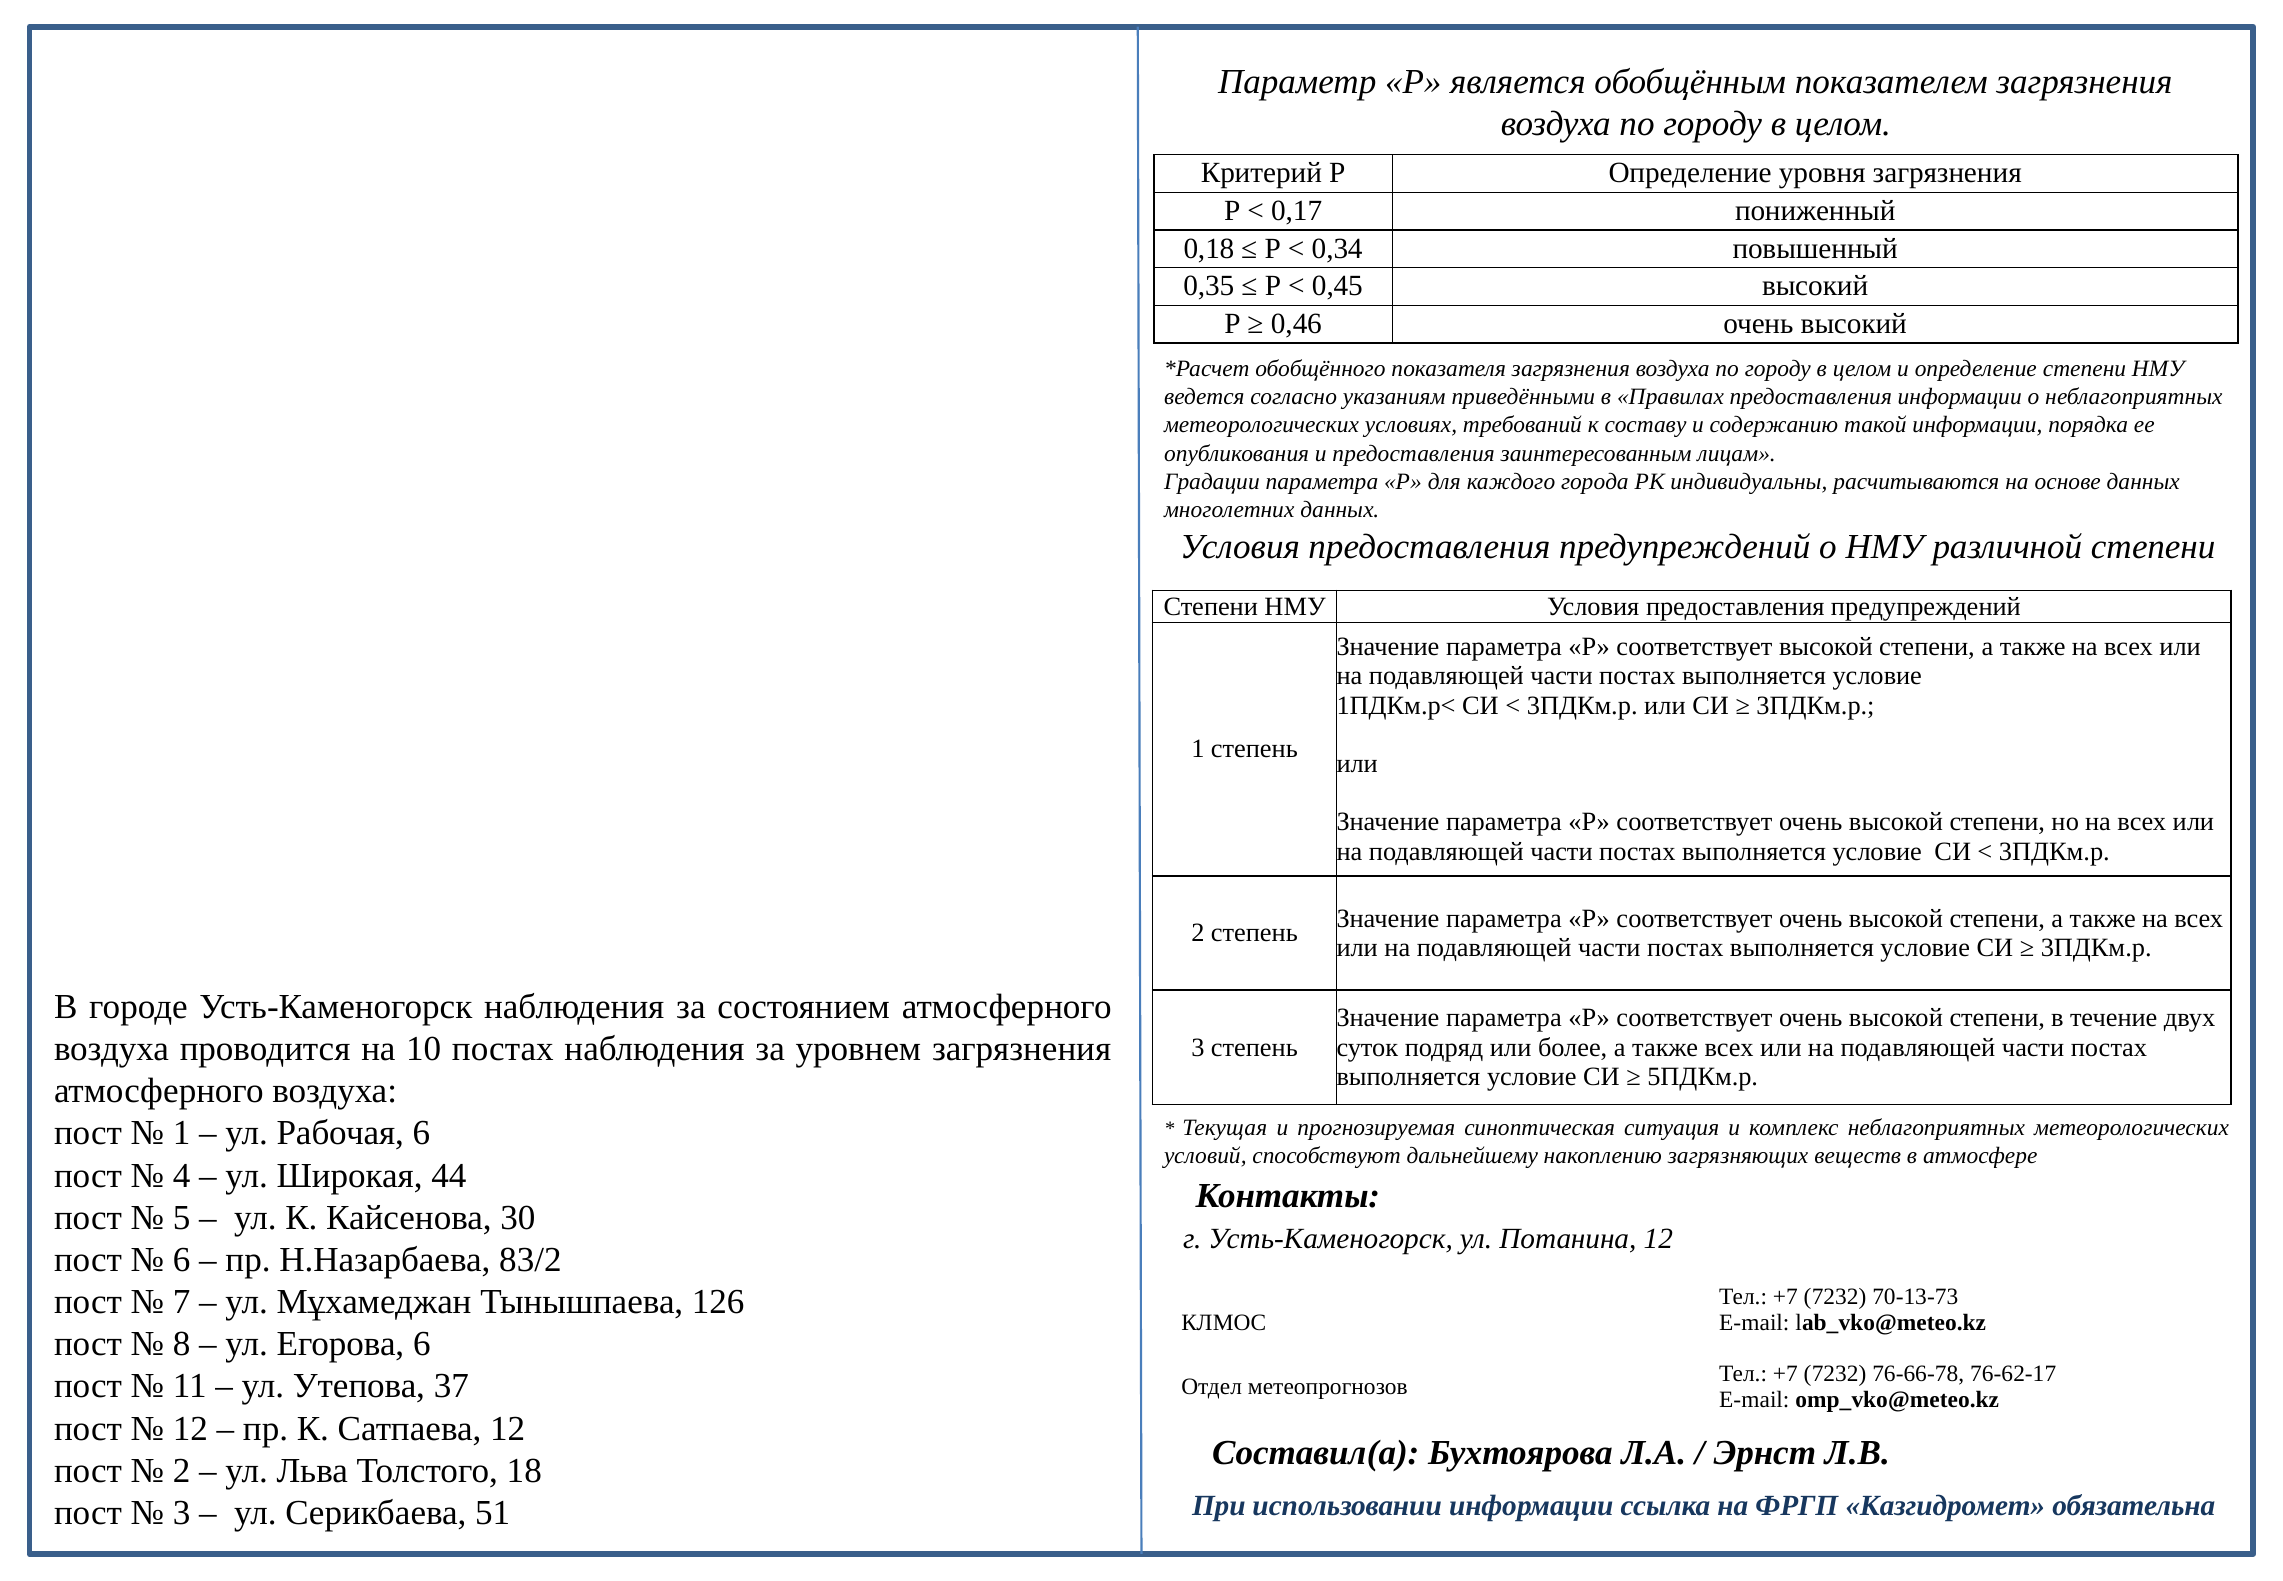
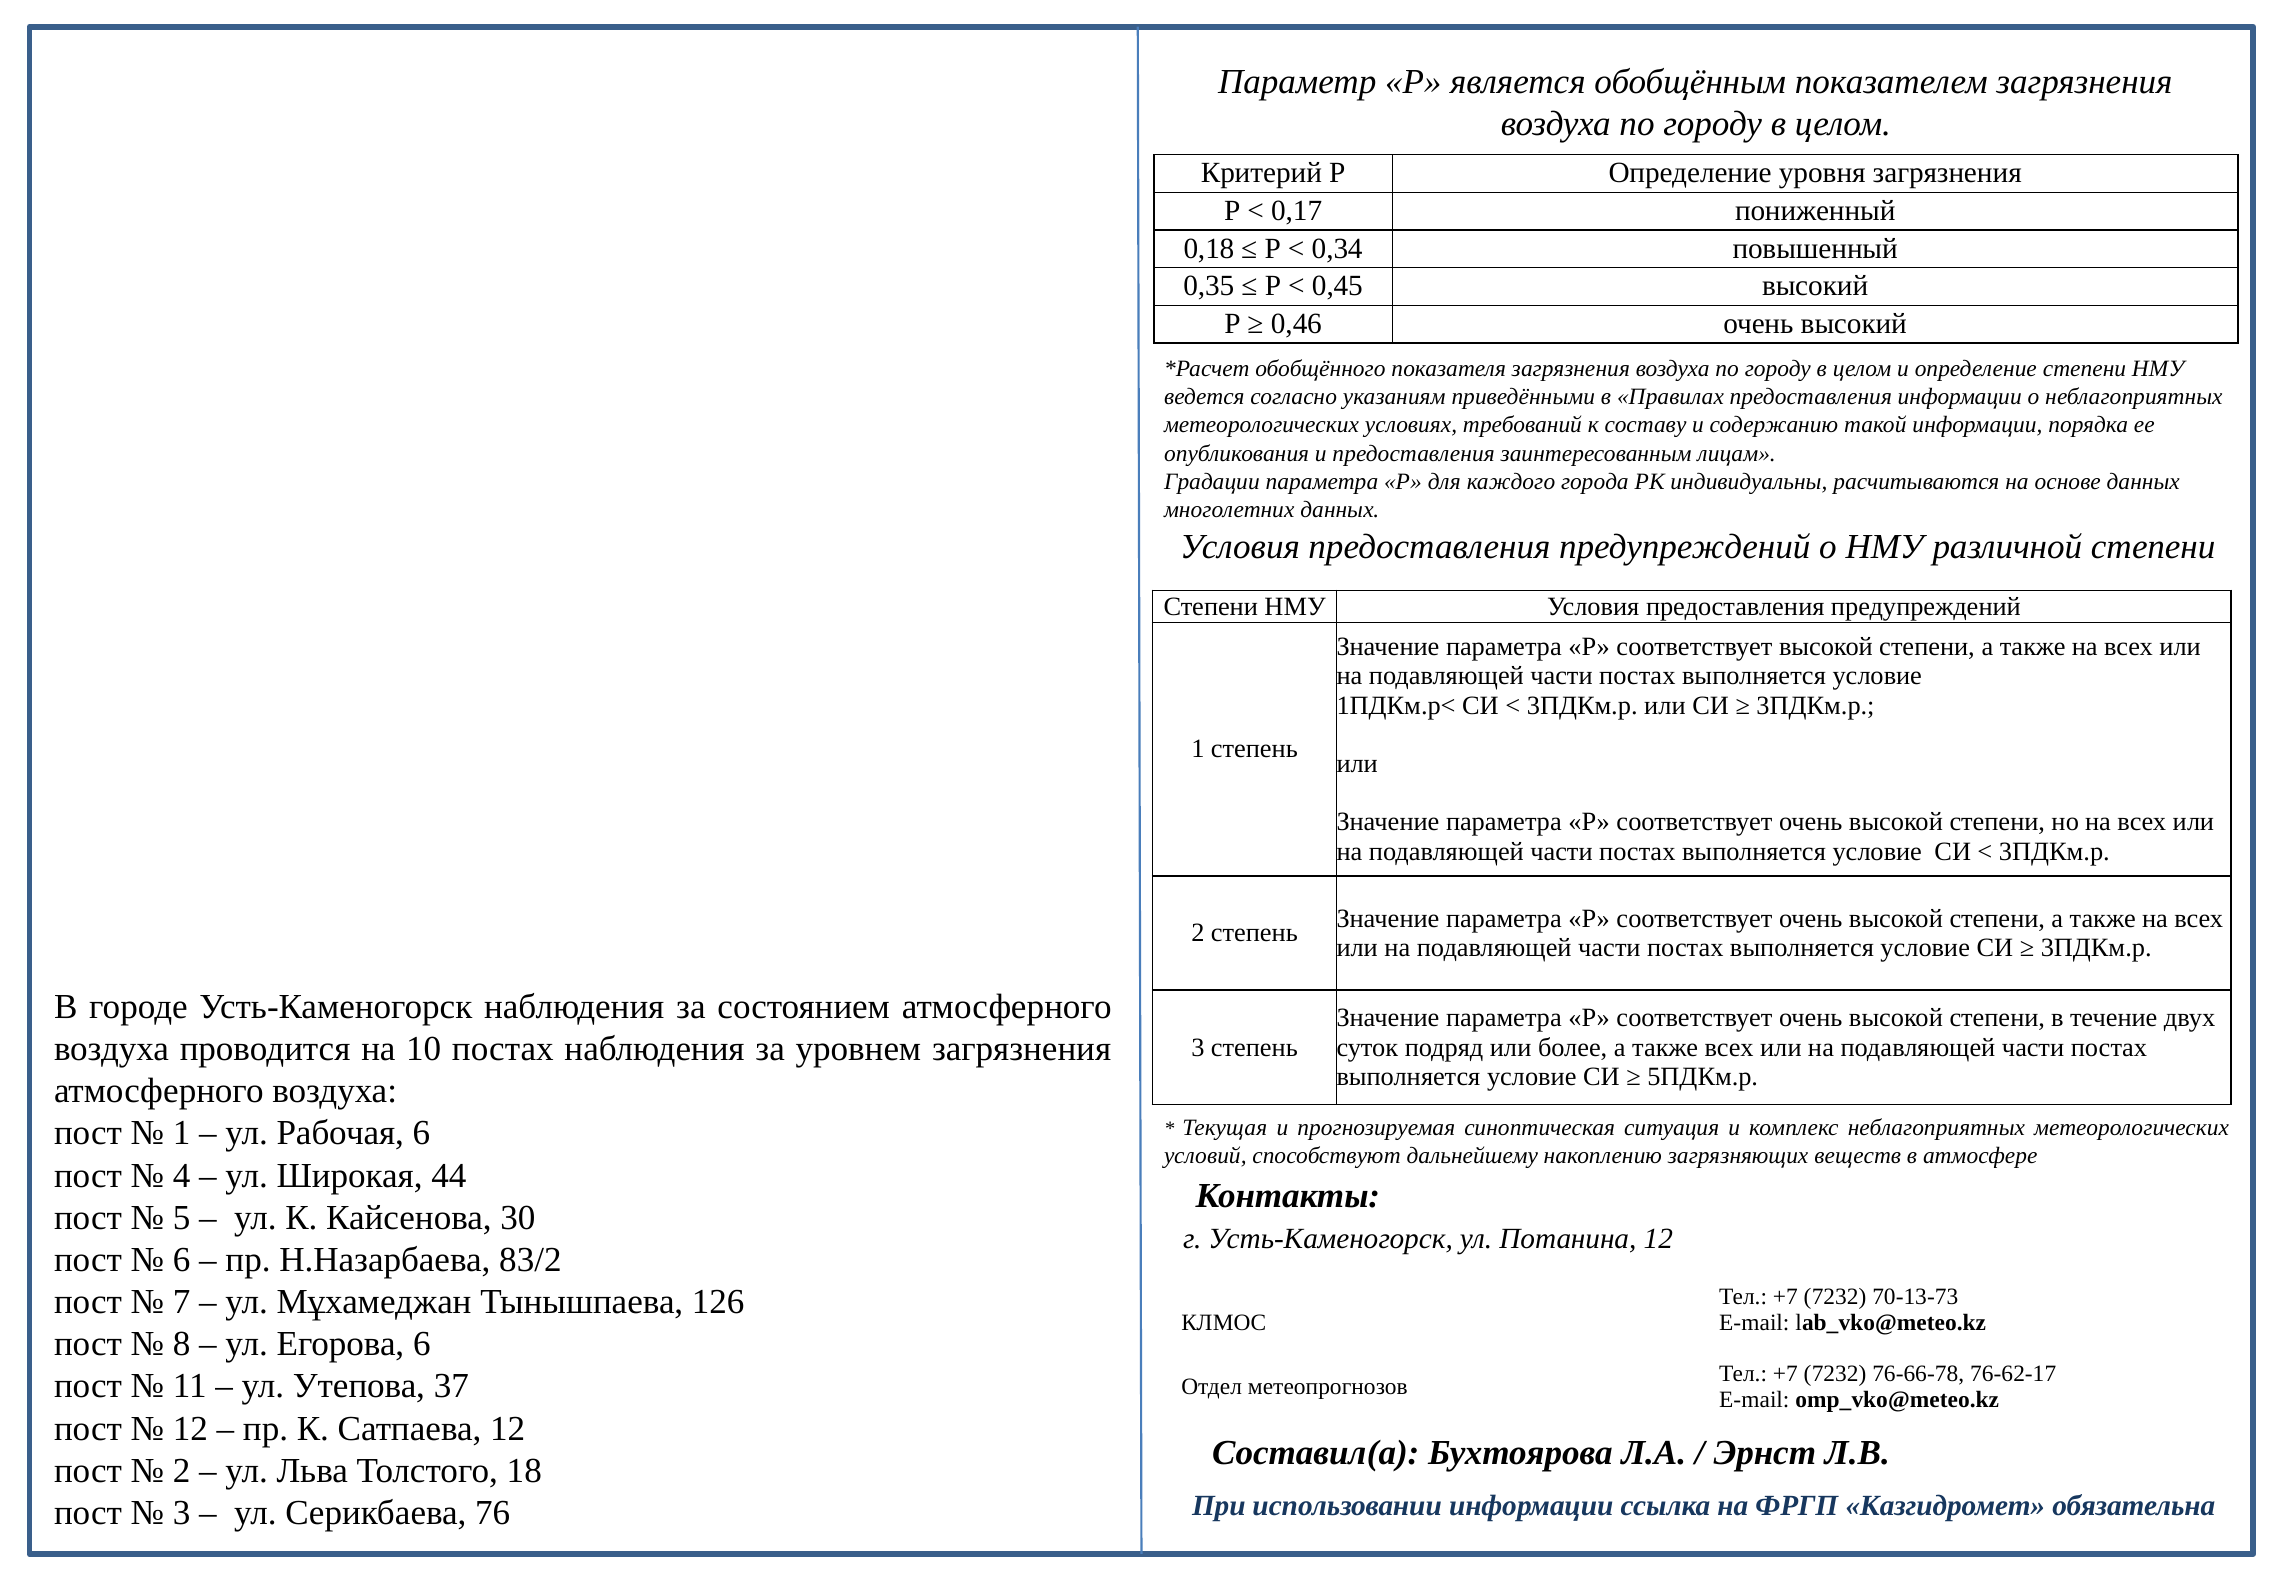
51: 51 -> 76
